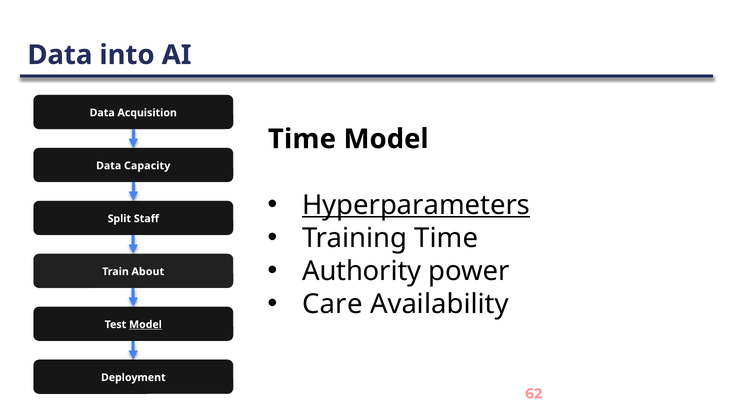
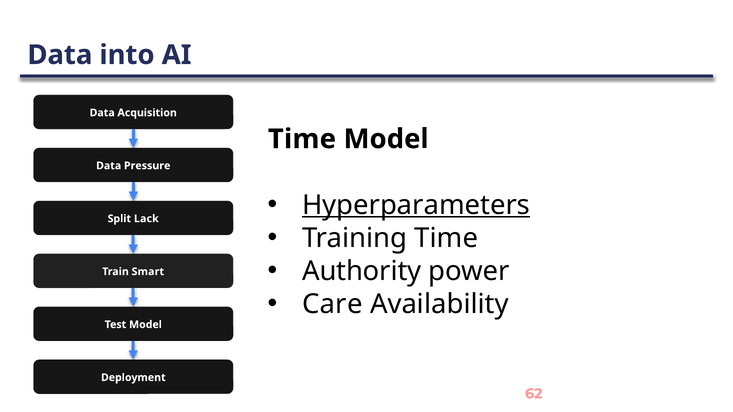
Capacity: Capacity -> Pressure
Staff: Staff -> Lack
About: About -> Smart
Model at (146, 325) underline: present -> none
